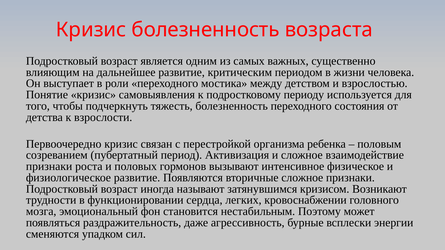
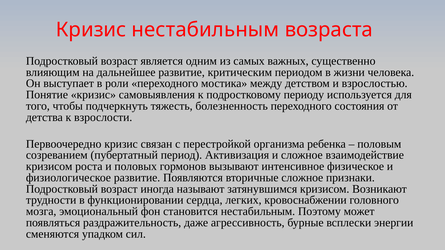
Кризис болезненность: болезненность -> нестабильным
признаки at (49, 167): признаки -> кризисом
